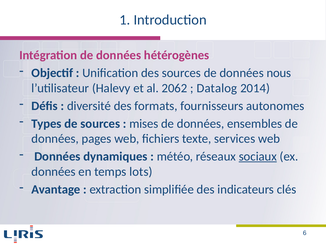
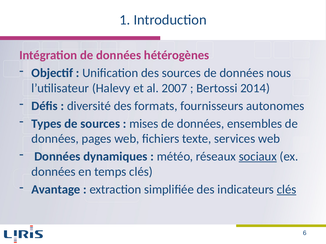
2062: 2062 -> 2007
Datalog: Datalog -> Bertossi
temps lots: lots -> clés
clés at (287, 190) underline: none -> present
